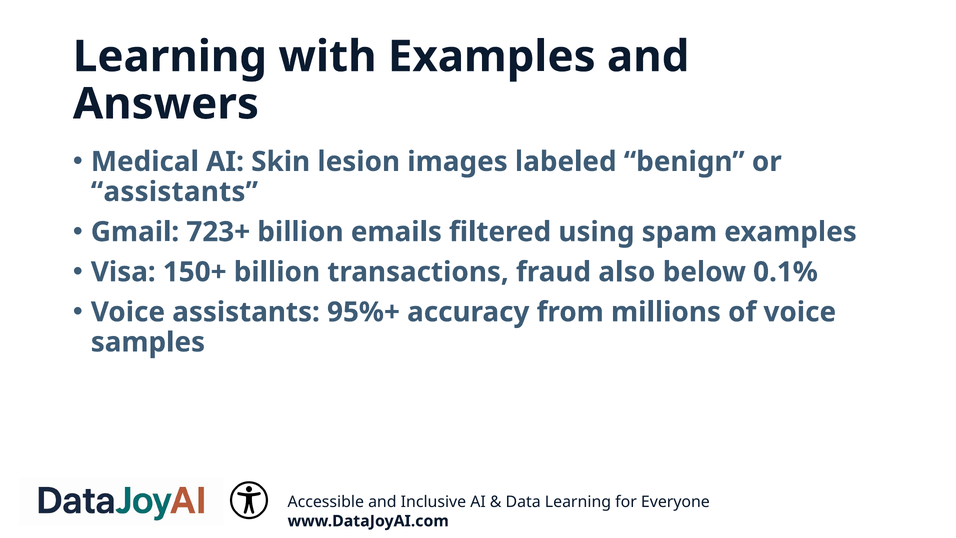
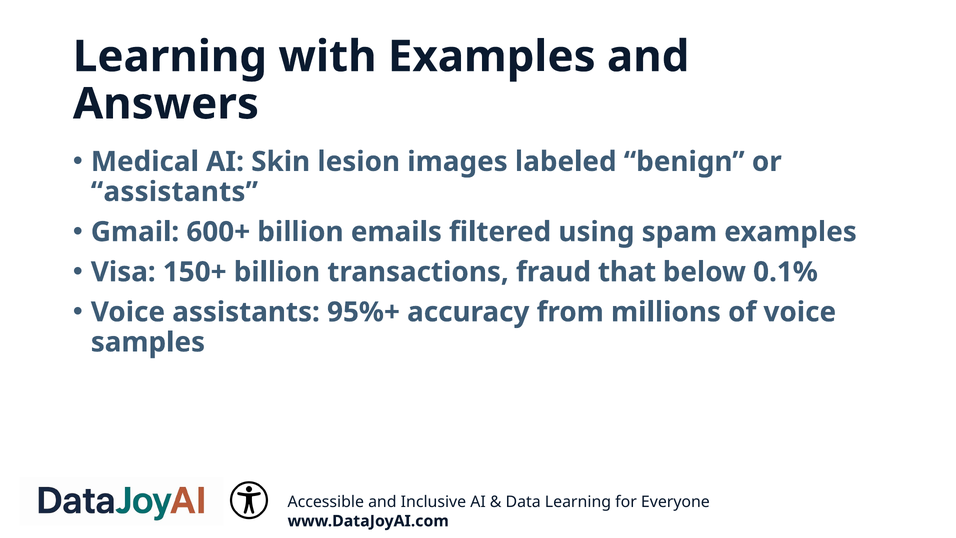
723+: 723+ -> 600+
also: also -> that
